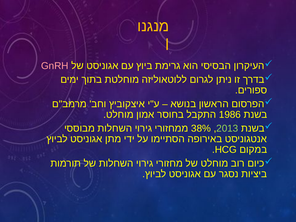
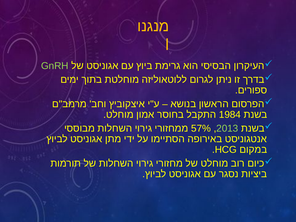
GnRH colour: pink -> light green
1986: 1986 -> 1984
38%: 38% -> 57%
